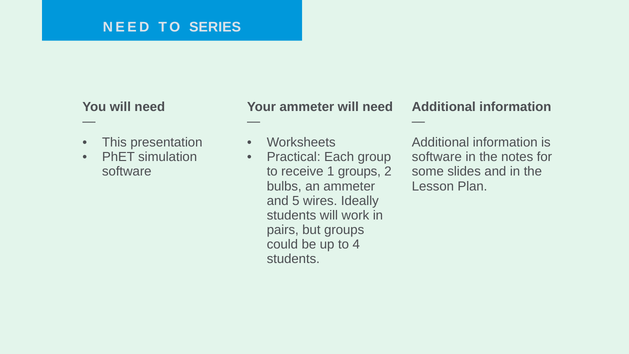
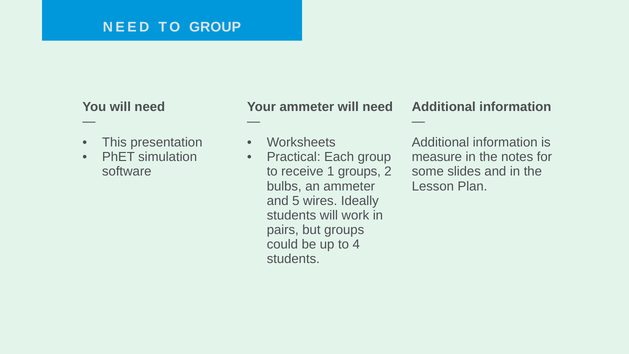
TO SERIES: SERIES -> GROUP
software at (437, 157): software -> measure
